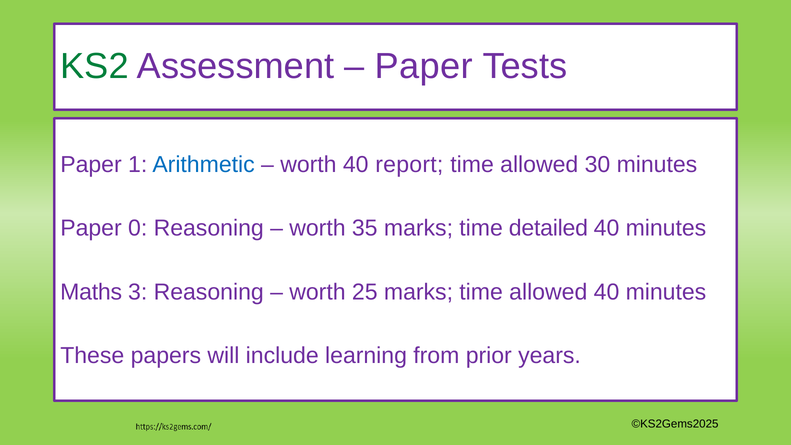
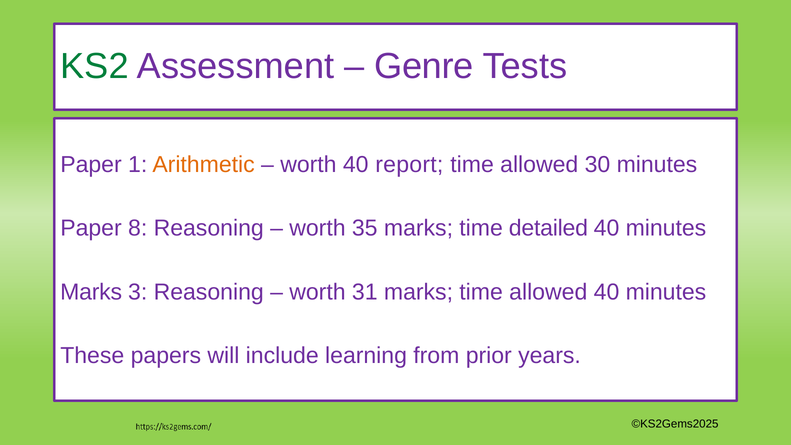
Paper at (424, 66): Paper -> Genre
Arithmetic colour: blue -> orange
0: 0 -> 8
Maths at (91, 292): Maths -> Marks
25: 25 -> 31
